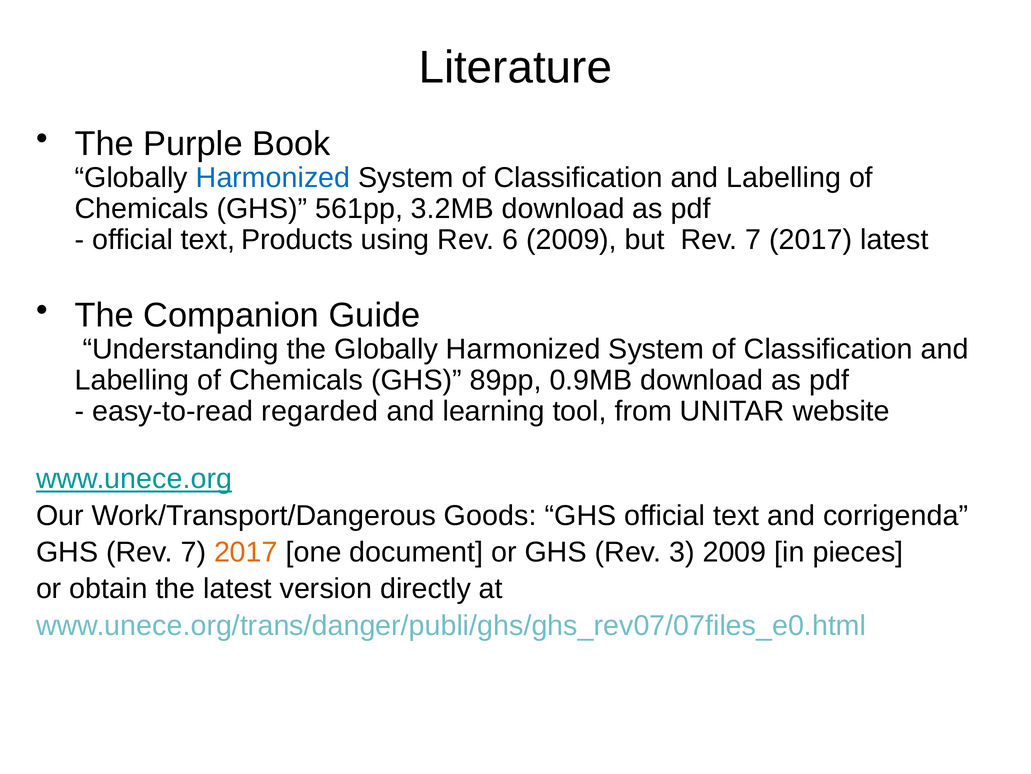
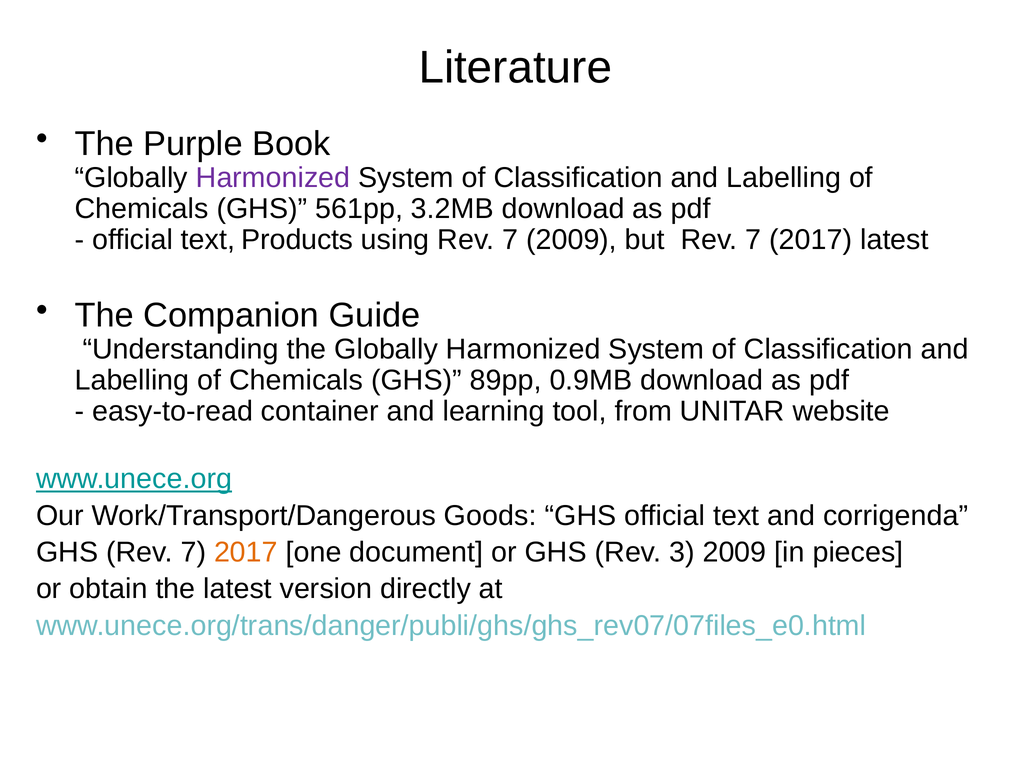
Harmonized at (273, 178) colour: blue -> purple
using Rev 6: 6 -> 7
regarded: regarded -> container
